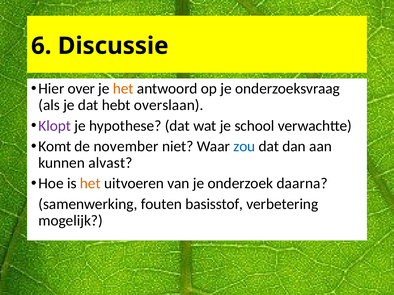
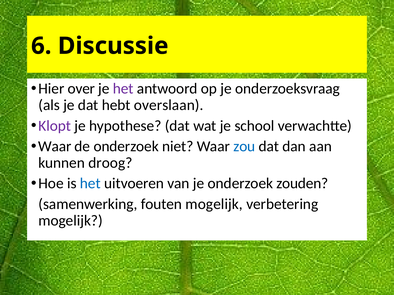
het at (123, 89) colour: orange -> purple
Komt at (55, 147): Komt -> Waar
de november: november -> onderzoek
alvast: alvast -> droog
het at (90, 184) colour: orange -> blue
daarna: daarna -> zouden
fouten basisstof: basisstof -> mogelijk
